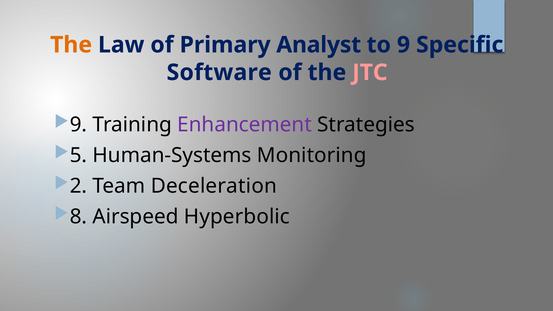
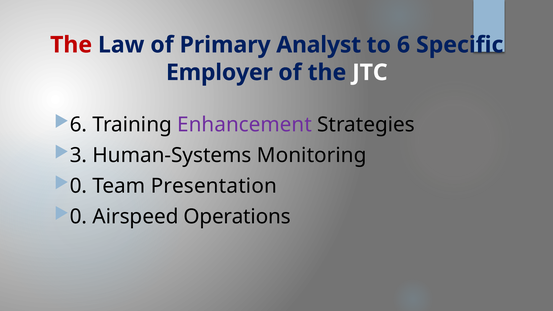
The at (71, 45) colour: orange -> red
to 9: 9 -> 6
Software: Software -> Employer
JTC colour: pink -> white
9 at (78, 125): 9 -> 6
5: 5 -> 3
2 at (78, 186): 2 -> 0
Deceleration: Deceleration -> Presentation
8 at (78, 217): 8 -> 0
Hyperbolic: Hyperbolic -> Operations
